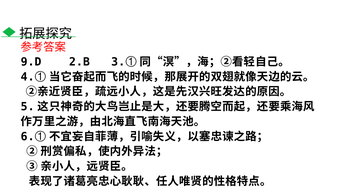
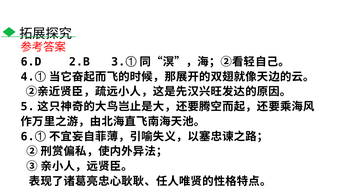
9.D: 9.D -> 6.D
